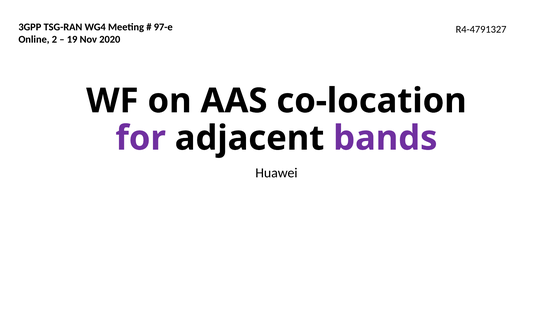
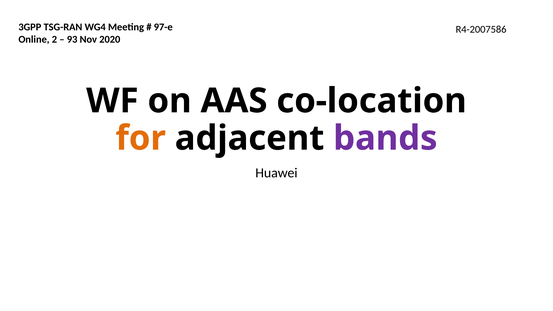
R4-4791327: R4-4791327 -> R4-2007586
19: 19 -> 93
for colour: purple -> orange
